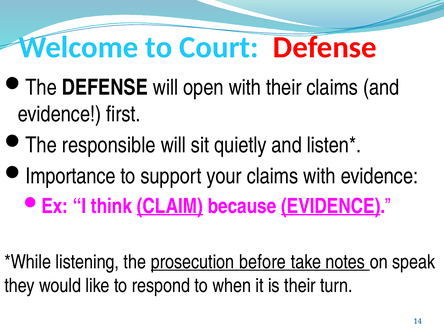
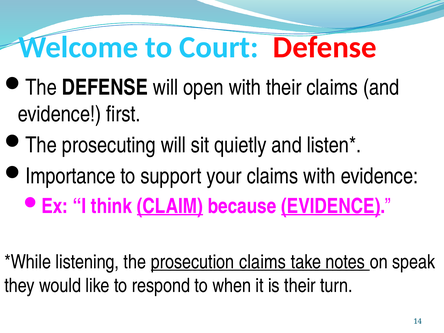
responsible: responsible -> prosecuting
prosecution before: before -> claims
